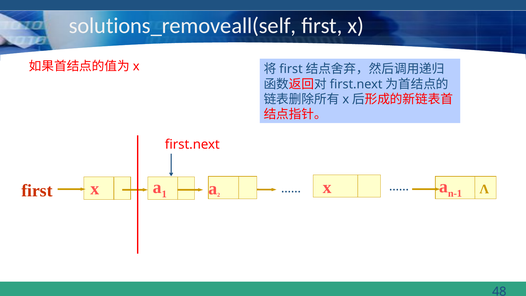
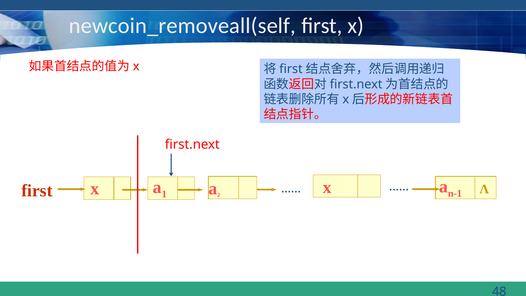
solutions_removeall(self: solutions_removeall(self -> newcoin_removeall(self
